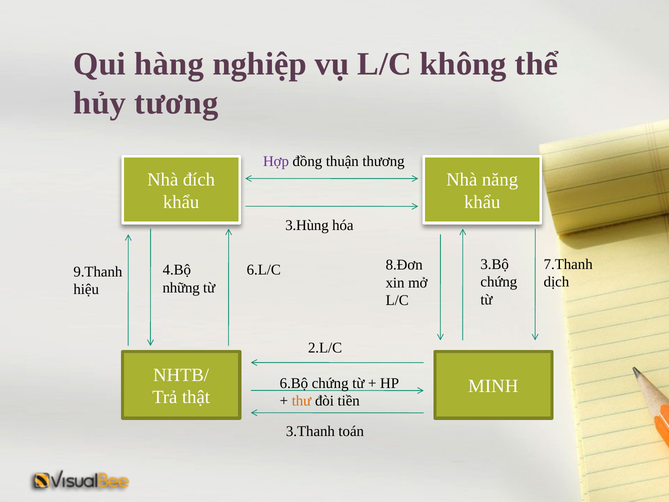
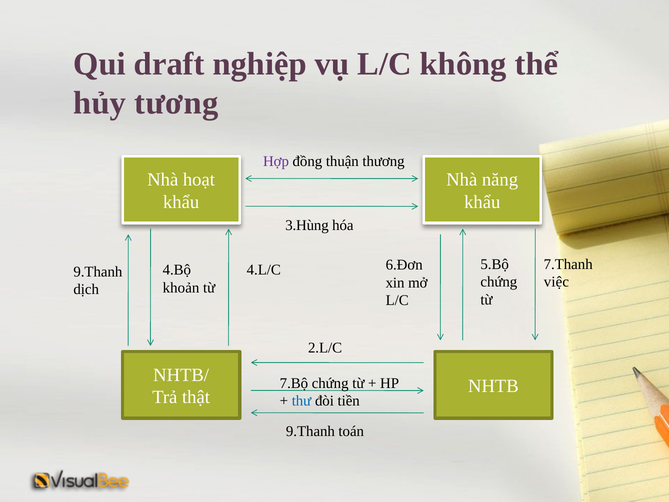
hàng: hàng -> draft
đích: đích -> hoạt
3.Bộ: 3.Bộ -> 5.Bộ
8.Đơn: 8.Đơn -> 6.Đơn
6.L/C: 6.L/C -> 4.L/C
dịch: dịch -> việc
những: những -> khoản
hiệu: hiệu -> dịch
6.Bộ: 6.Bộ -> 7.Bộ
MINH: MINH -> NHTB
thư colour: orange -> blue
3.Thanh at (310, 431): 3.Thanh -> 9.Thanh
